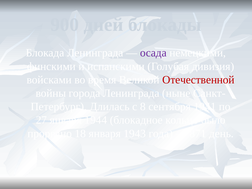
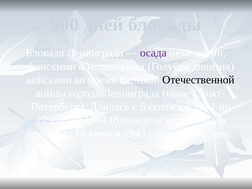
Отечественной colour: red -> black
